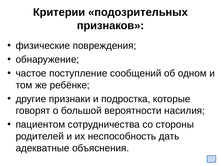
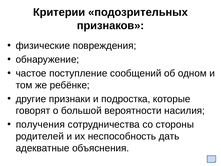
пациентом: пациентом -> получения
